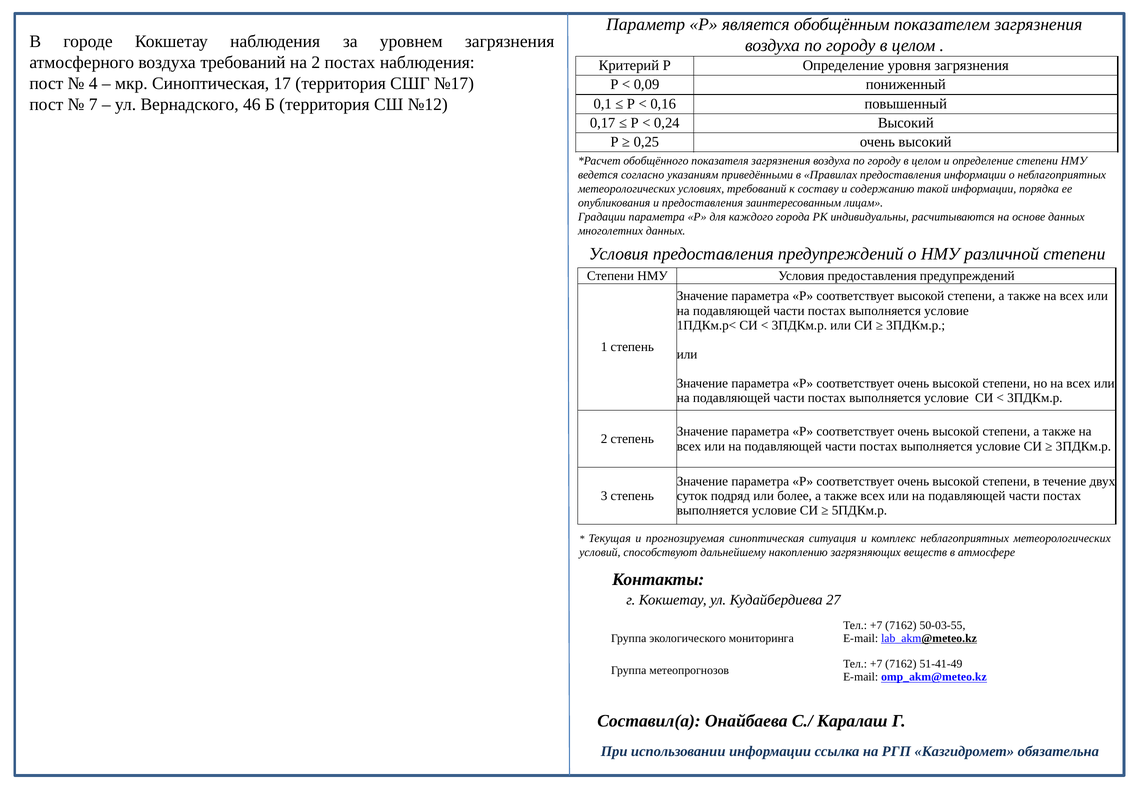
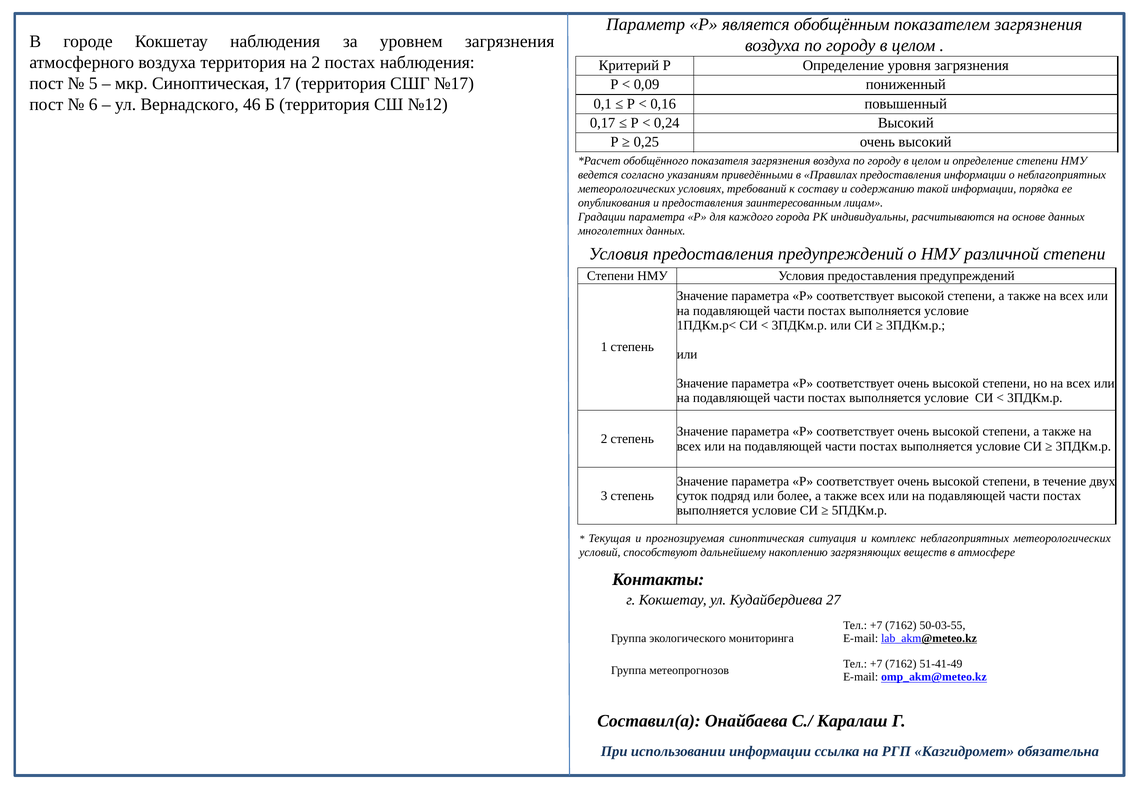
воздуха требований: требований -> территория
4: 4 -> 5
7: 7 -> 6
